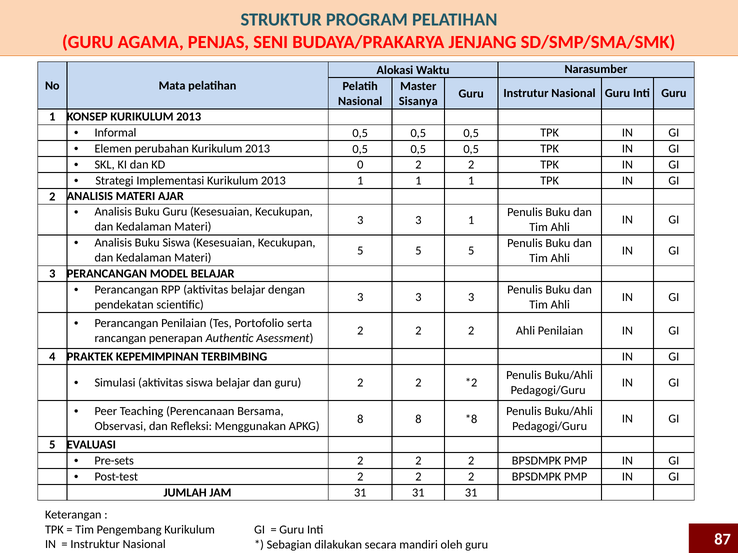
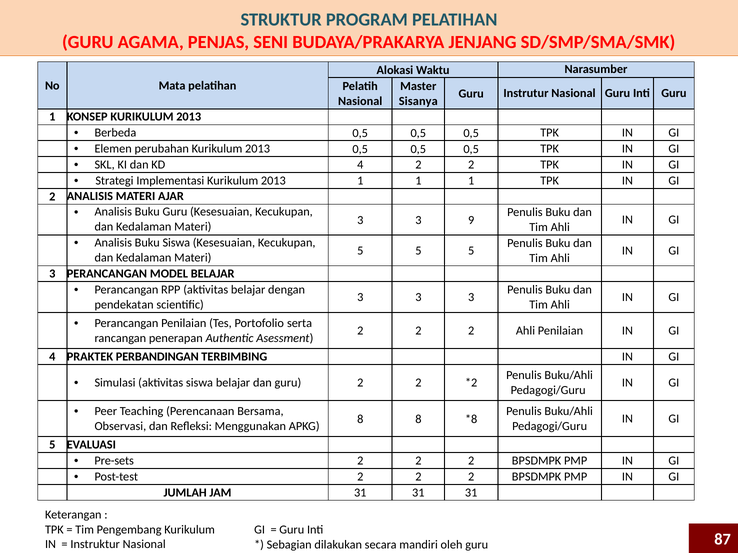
Informal: Informal -> Berbeda
KD 0: 0 -> 4
3 1: 1 -> 9
KEPEMIMPINAN: KEPEMIMPINAN -> PERBANDINGAN
